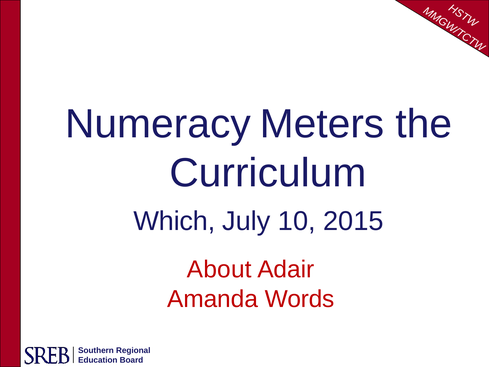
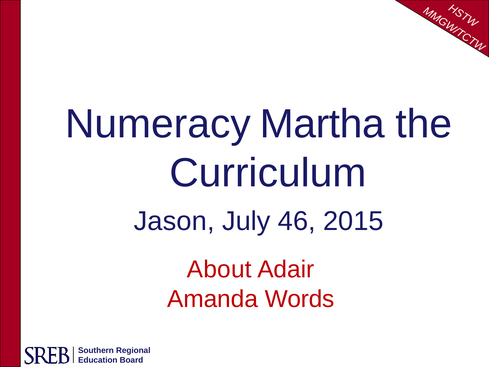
Meters: Meters -> Martha
Which: Which -> Jason
10: 10 -> 46
